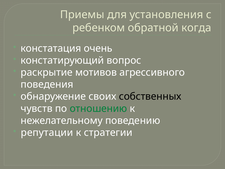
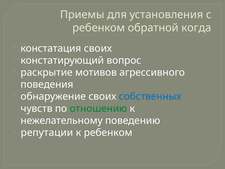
констатация очень: очень -> своих
собственных colour: black -> blue
к стратегии: стратегии -> ребенком
